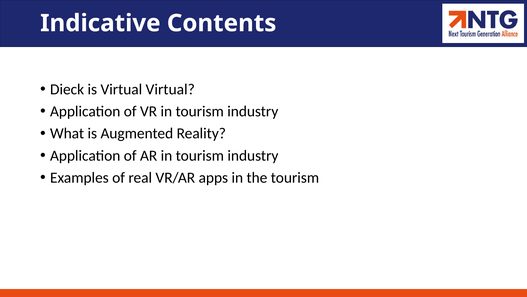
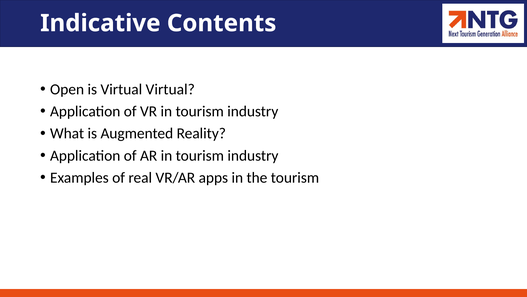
Dieck: Dieck -> Open
